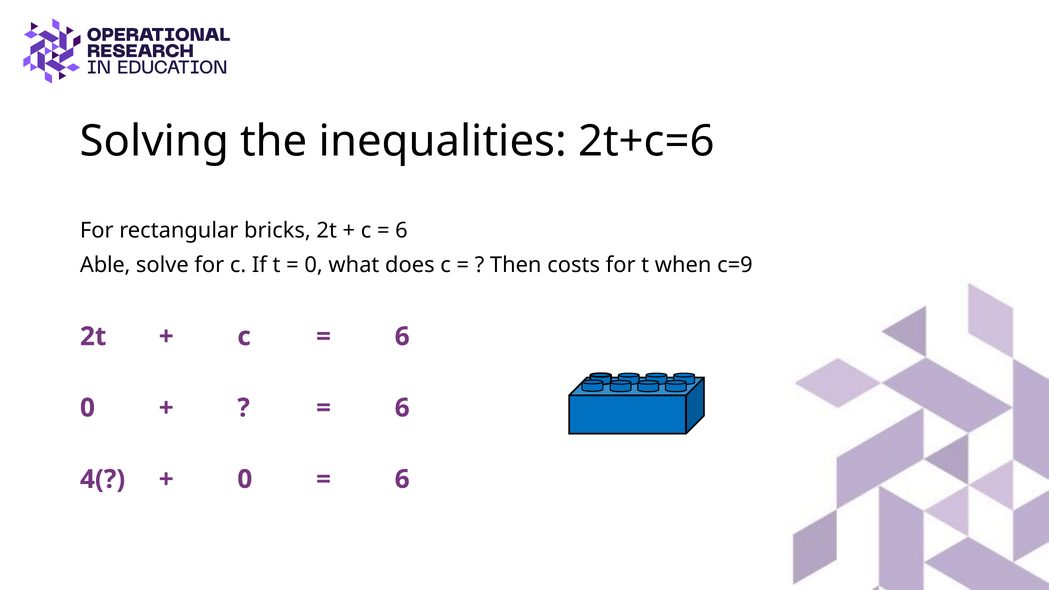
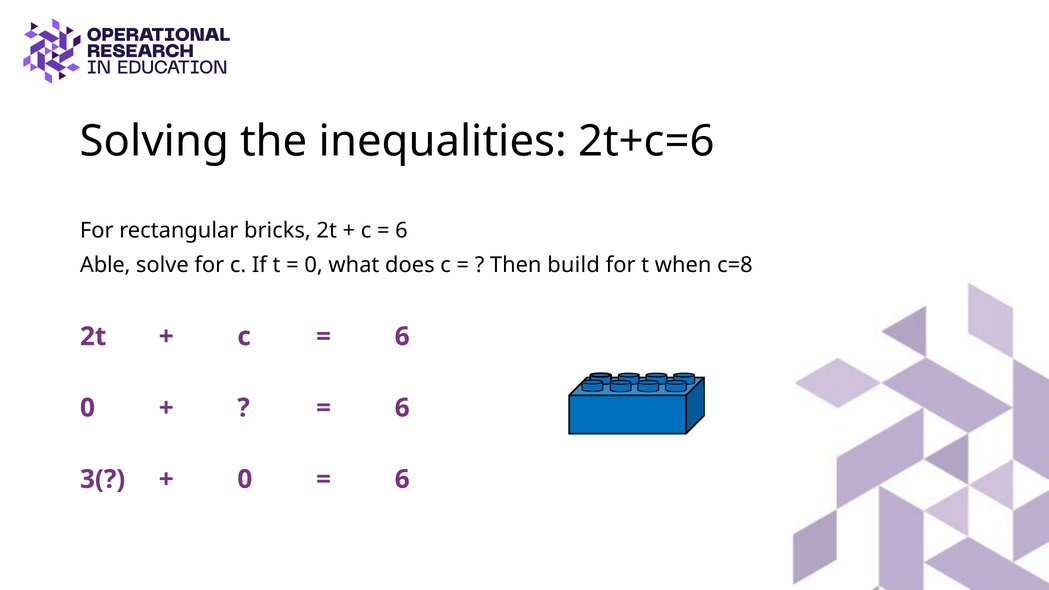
costs: costs -> build
c=9: c=9 -> c=8
4(: 4( -> 3(
